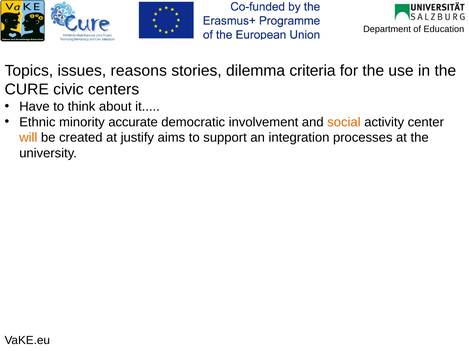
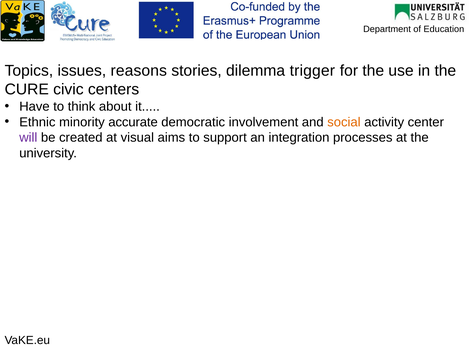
criteria: criteria -> trigger
will colour: orange -> purple
justify: justify -> visual
